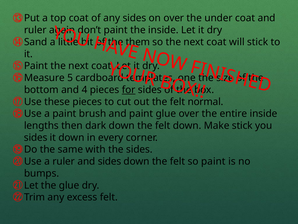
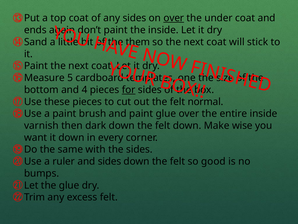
over at (174, 18) underline: none -> present
ruler at (35, 30): ruler -> ends
lengths: lengths -> varnish
Make stick: stick -> wise
sides at (36, 137): sides -> want
so paint: paint -> good
